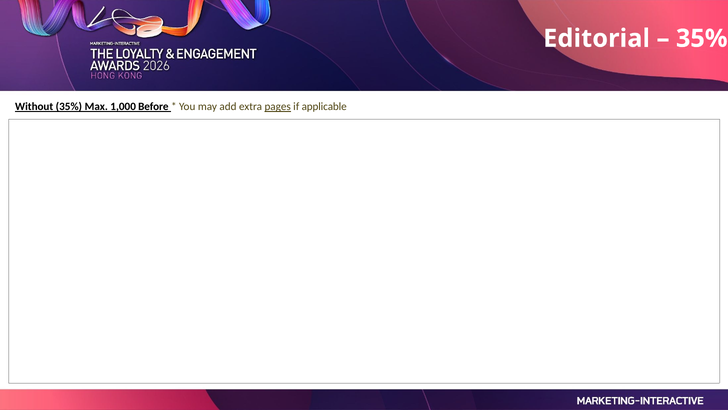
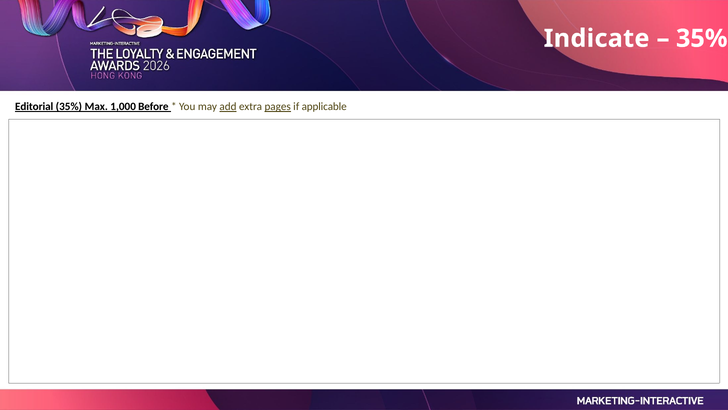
Editorial: Editorial -> Indicate
Without: Without -> Editorial
add underline: none -> present
